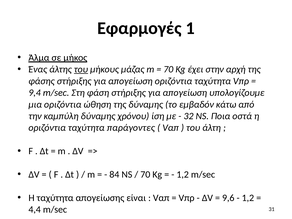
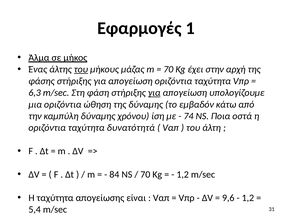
9,4: 9,4 -> 6,3
για at (154, 93) underline: none -> present
32: 32 -> 74
παράγοντες: παράγοντες -> δυνατότητά
4,4: 4,4 -> 5,4
